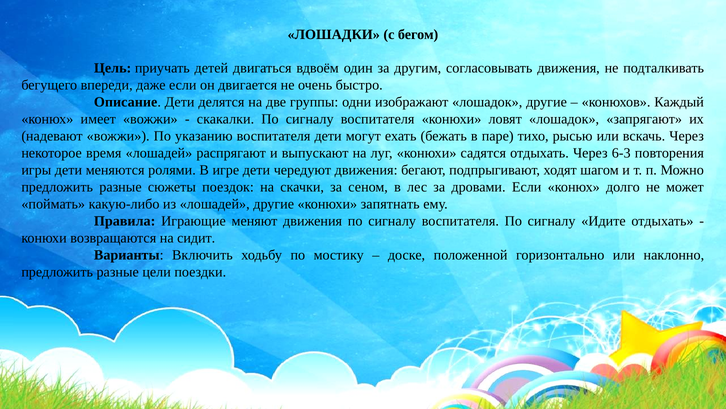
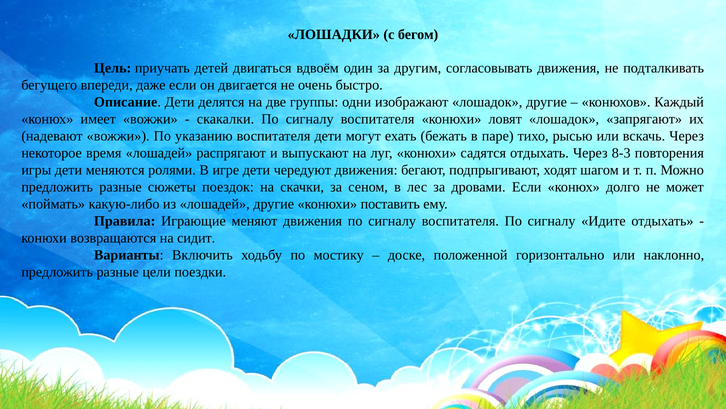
6-3: 6-3 -> 8-3
запятнать: запятнать -> поставить
